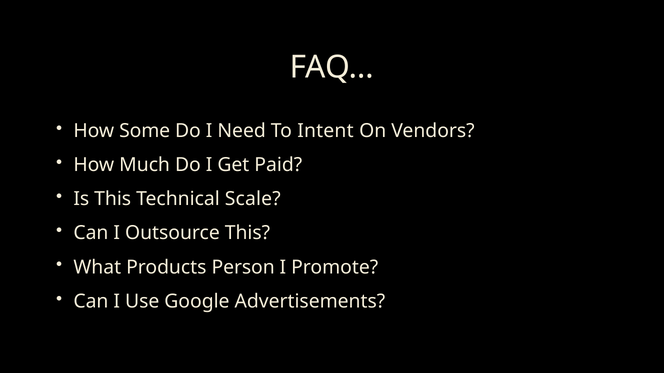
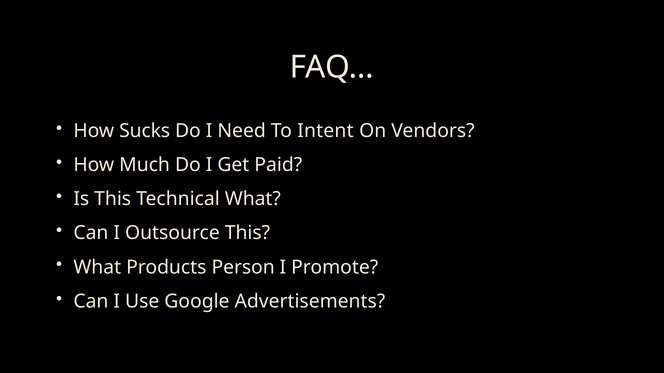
Some: Some -> Sucks
Technical Scale: Scale -> What
